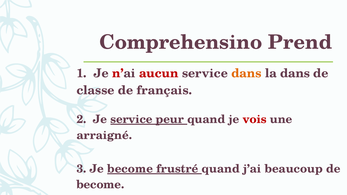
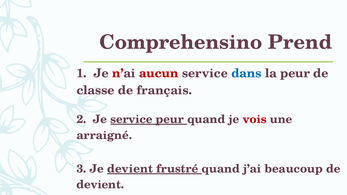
dans at (246, 73) colour: orange -> blue
la dans: dans -> peur
Je become: become -> devient
become at (100, 185): become -> devient
